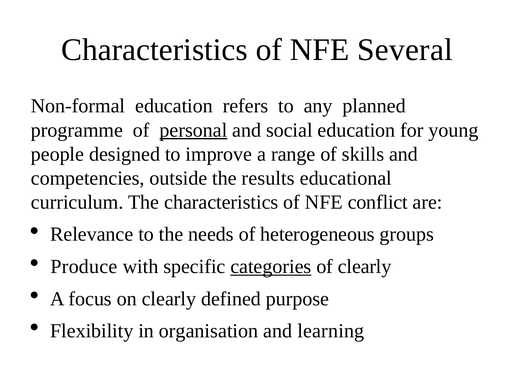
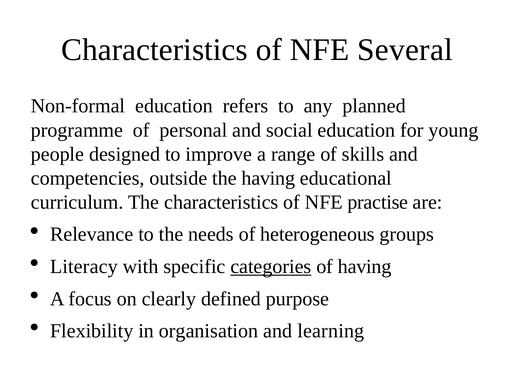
personal underline: present -> none
the results: results -> having
conflict: conflict -> practise
Produce: Produce -> Literacy
of clearly: clearly -> having
